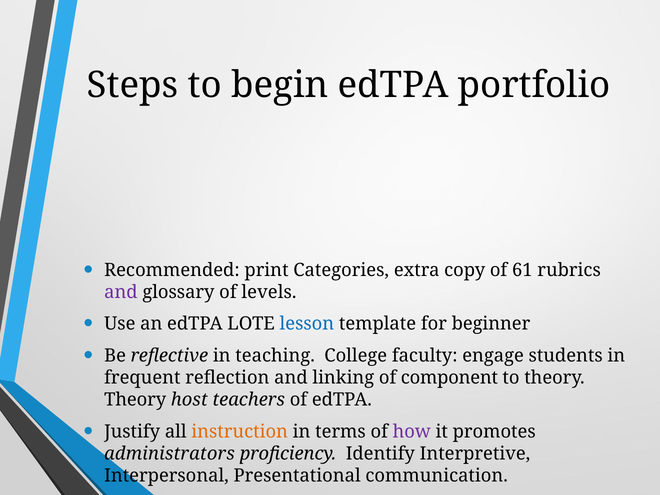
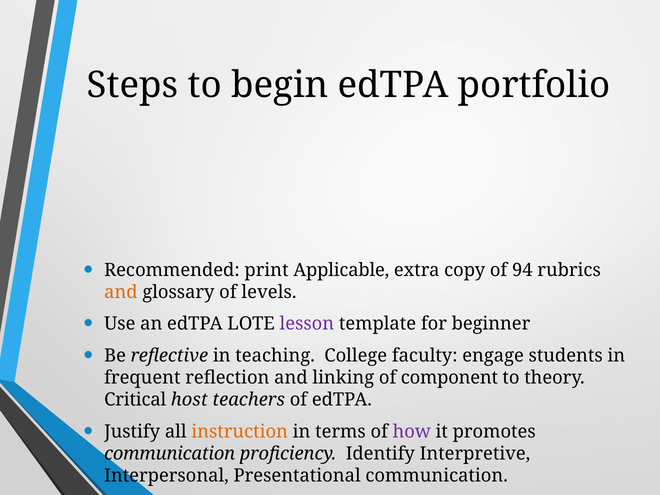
Categories: Categories -> Applicable
61: 61 -> 94
and at (121, 292) colour: purple -> orange
lesson colour: blue -> purple
Theory at (135, 400): Theory -> Critical
administrators at (170, 454): administrators -> communication
